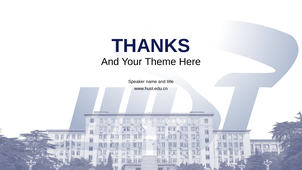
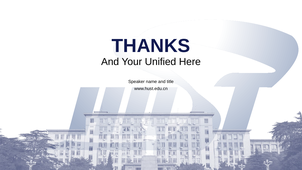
Theme: Theme -> Unified
